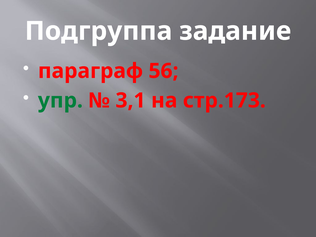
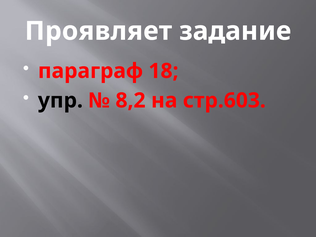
Подгруппа: Подгруппа -> Проявляет
56: 56 -> 18
упр colour: green -> black
3,1: 3,1 -> 8,2
стр.173: стр.173 -> стр.603
